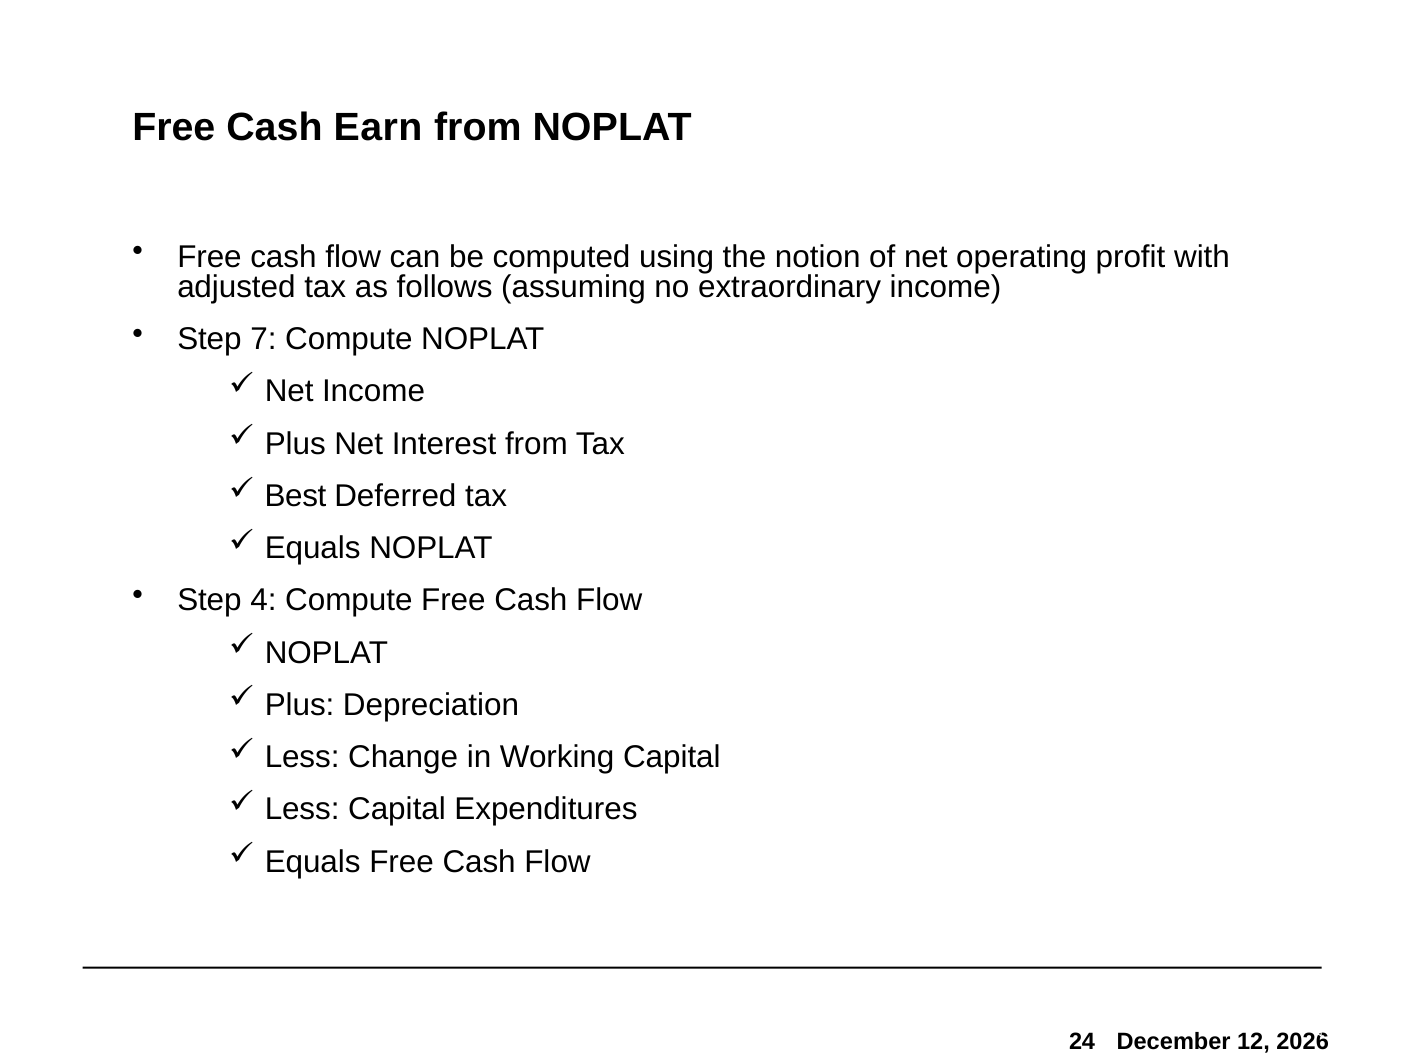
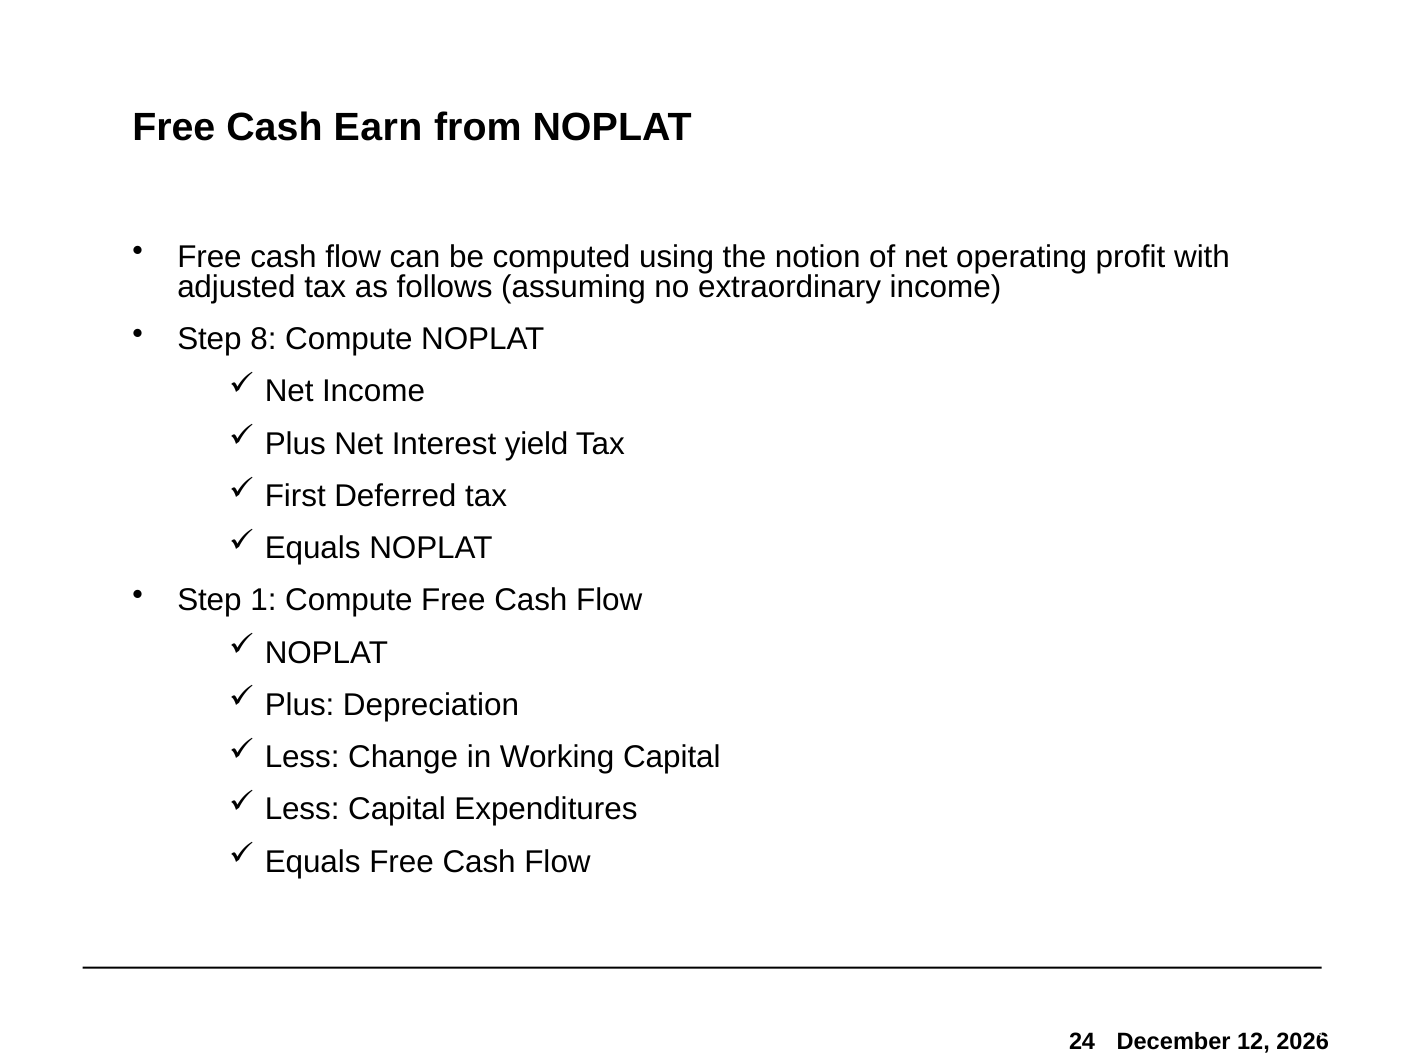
7: 7 -> 8
Interest from: from -> yield
Best: Best -> First
4: 4 -> 1
